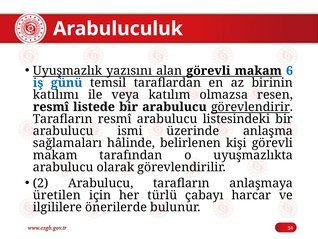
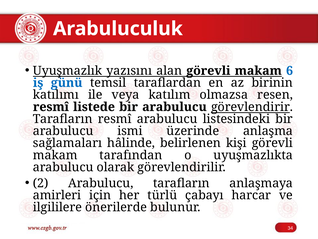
üretilen: üretilen -> amirleri
